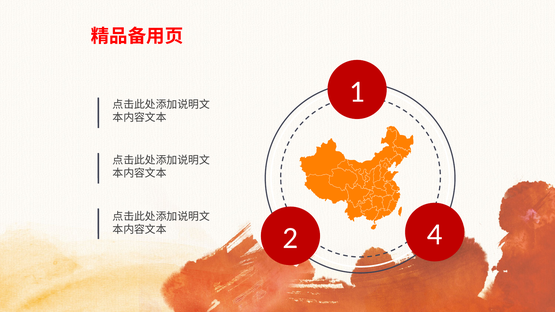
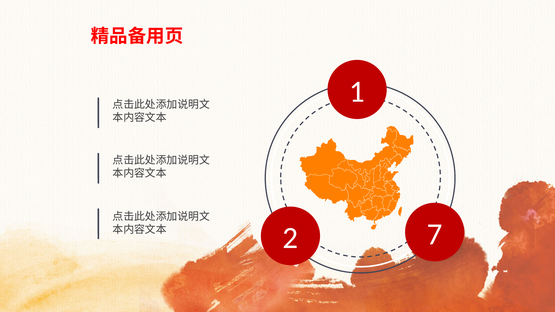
4: 4 -> 7
